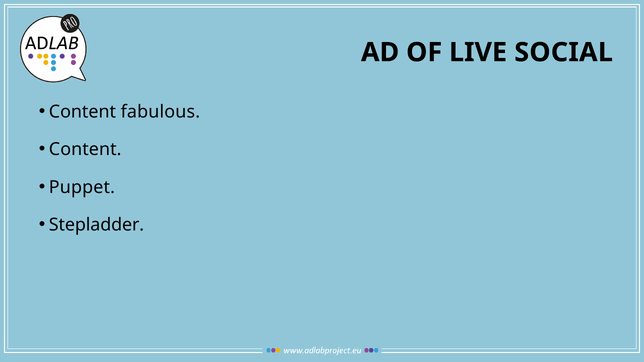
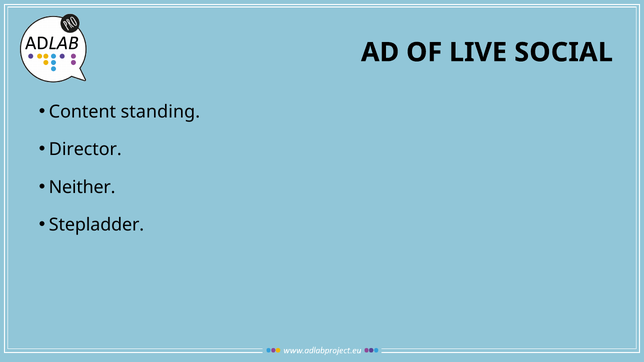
fabulous: fabulous -> standing
Content at (85, 150): Content -> Director
Puppet: Puppet -> Neither
